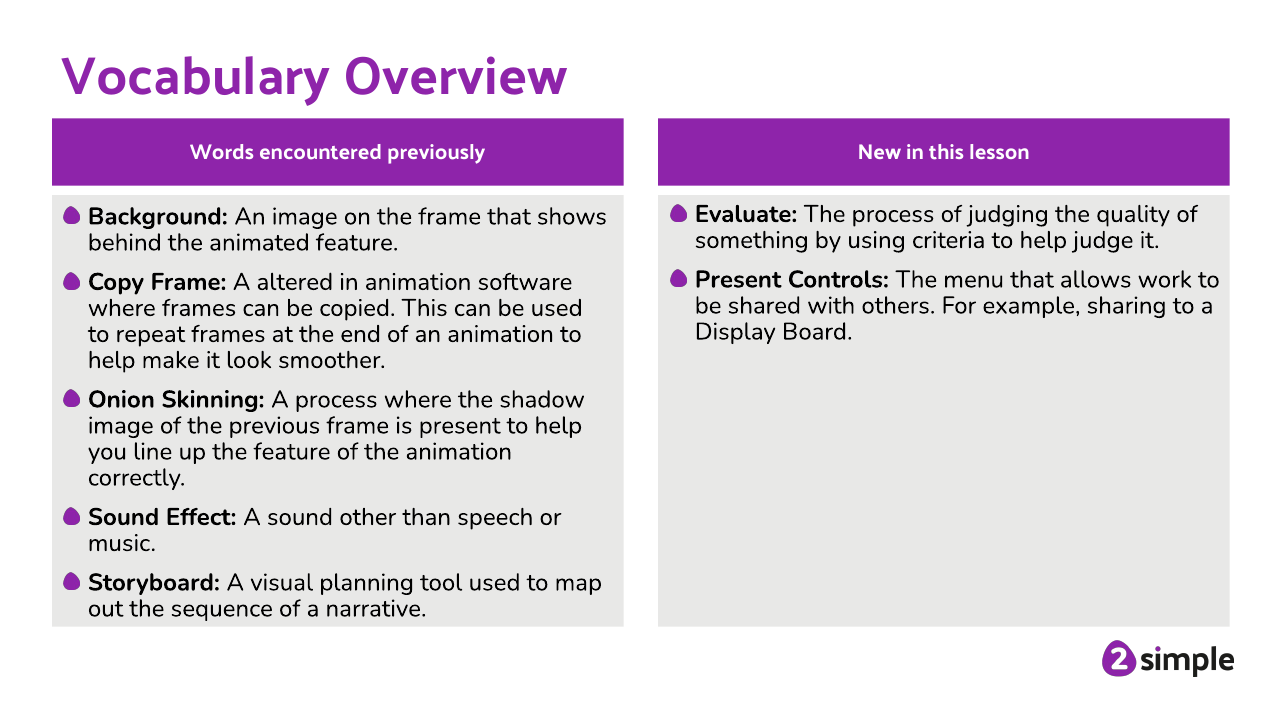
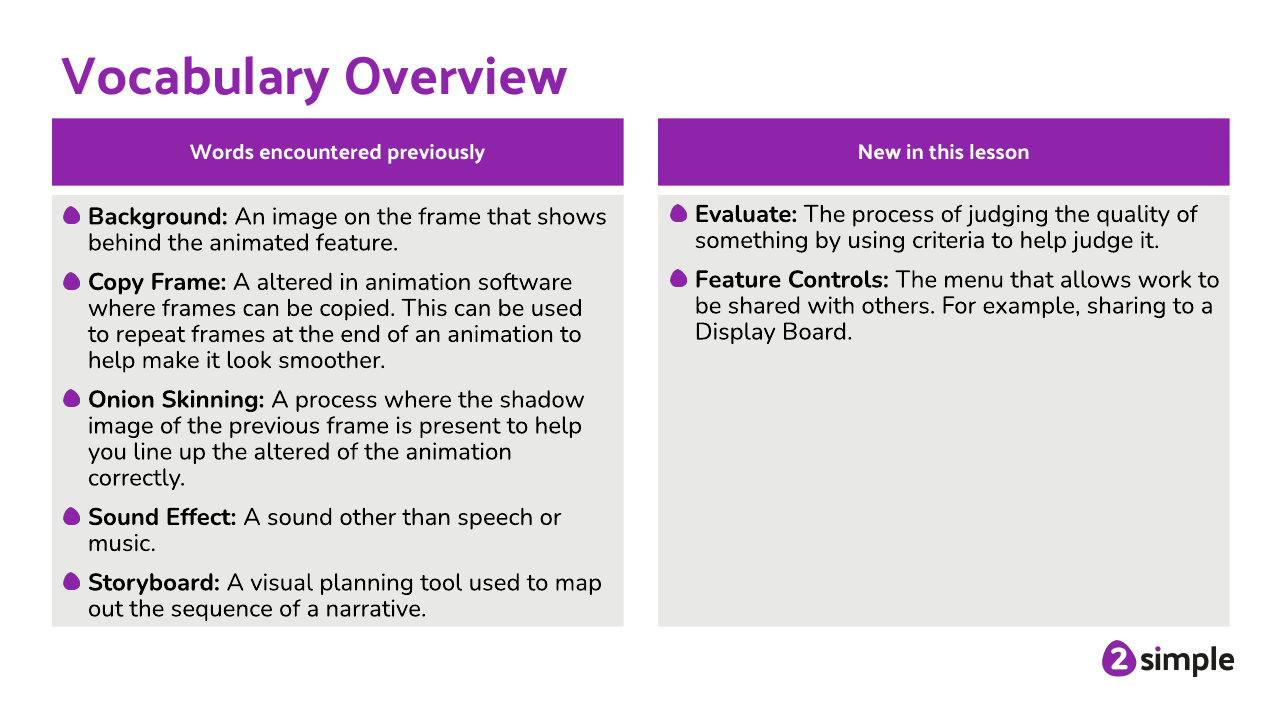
Present at (738, 279): Present -> Feature
the feature: feature -> altered
